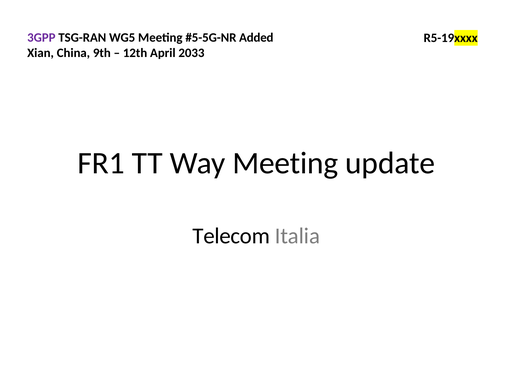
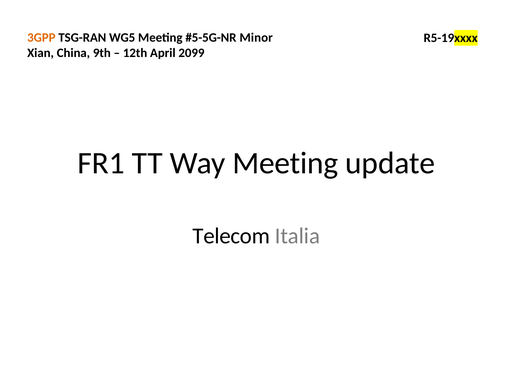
3GPP colour: purple -> orange
Added: Added -> Minor
2033: 2033 -> 2099
